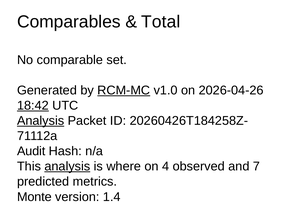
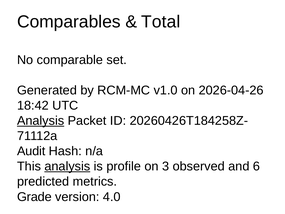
RCM-MC underline: present -> none
18:42 underline: present -> none
where: where -> profile
4: 4 -> 3
7: 7 -> 6
Monte: Monte -> Grade
1.4: 1.4 -> 4.0
